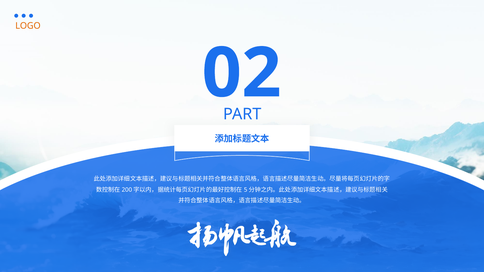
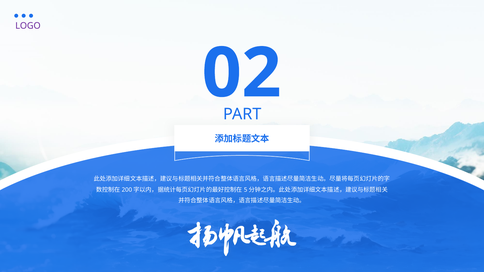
LOGO colour: orange -> purple
